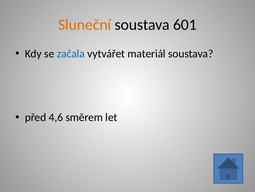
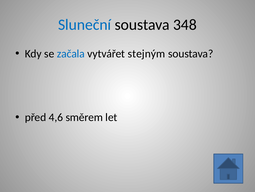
Sluneční colour: orange -> blue
601: 601 -> 348
materiál: materiál -> stejným
